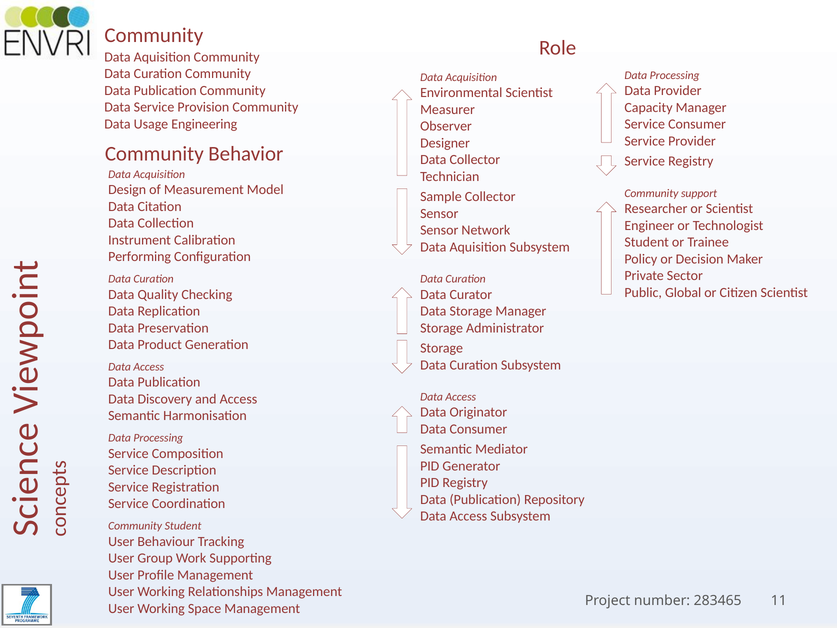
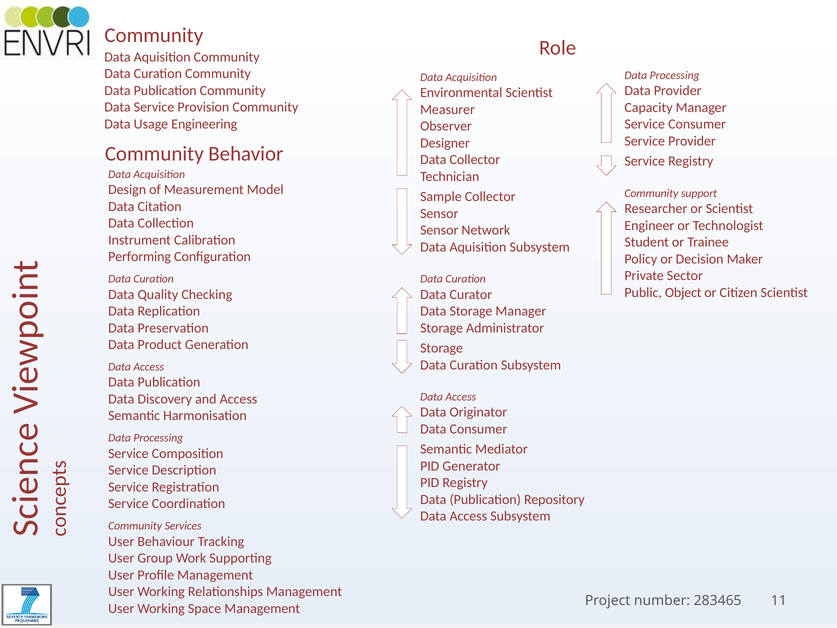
Global: Global -> Object
Community Student: Student -> Services
